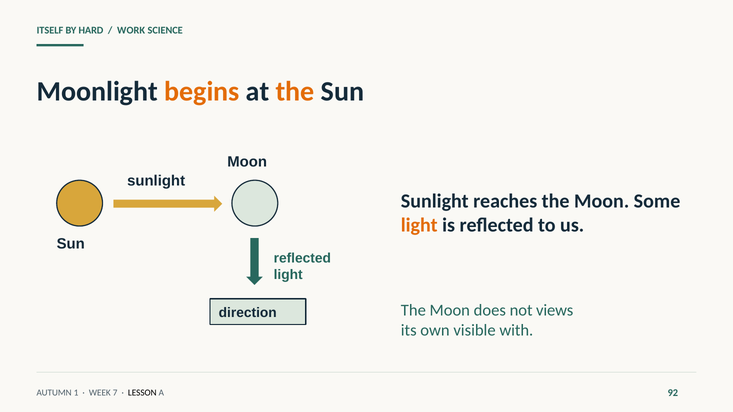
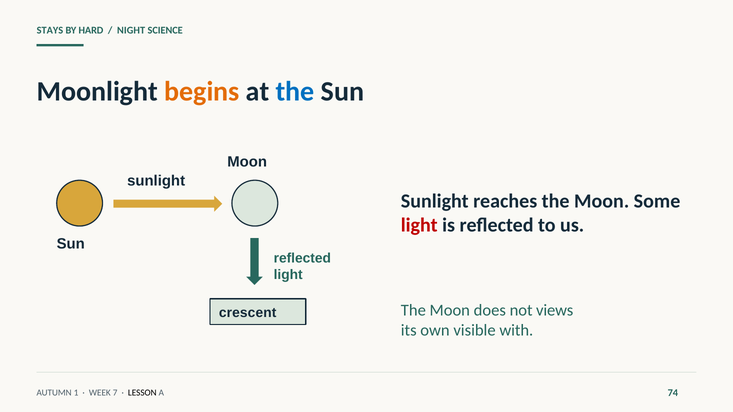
ITSELF: ITSELF -> STAYS
WORK: WORK -> NIGHT
the at (295, 92) colour: orange -> blue
light at (419, 225) colour: orange -> red
direction: direction -> crescent
92: 92 -> 74
